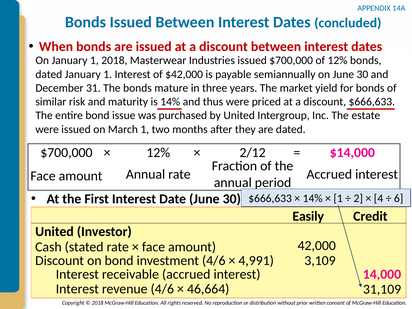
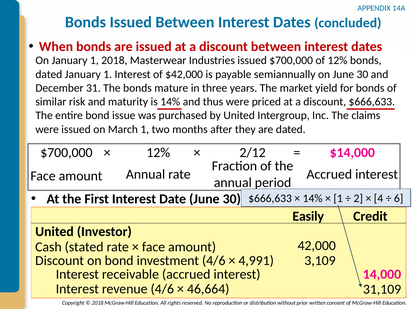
estate: estate -> claims
